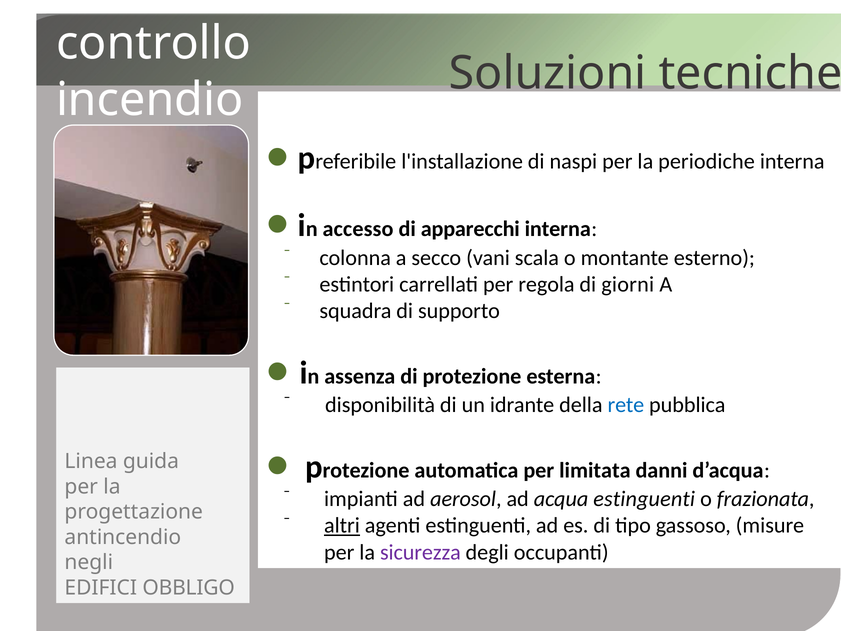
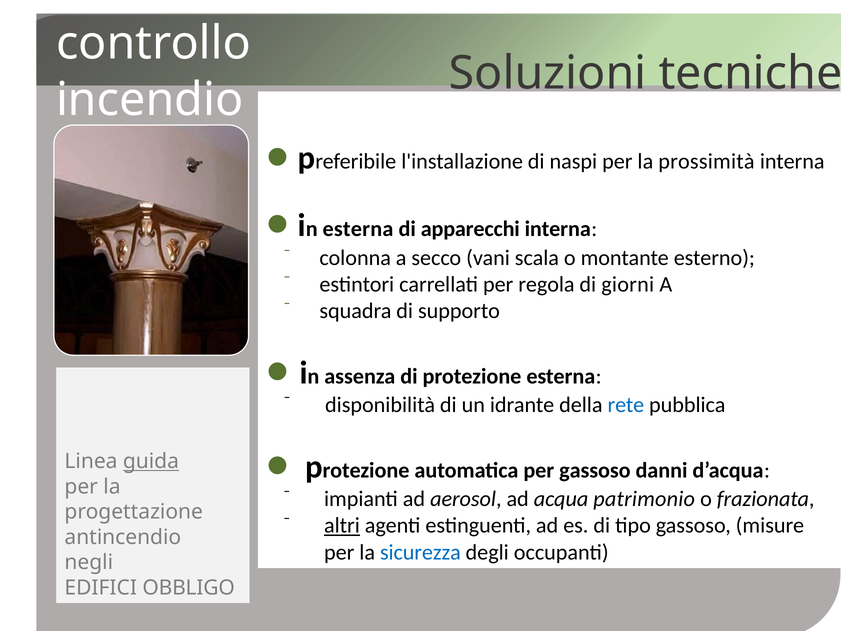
periodiche: periodiche -> prossimità
accesso at (358, 229): accesso -> esterna
per limitata: limitata -> gassoso
guida underline: none -> present
acqua estinguenti: estinguenti -> patrimonio
sicurezza colour: purple -> blue
